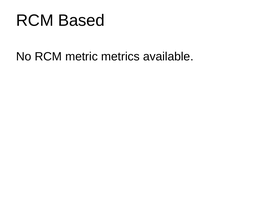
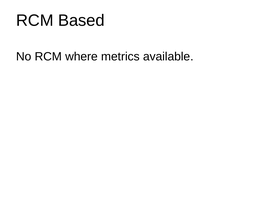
metric: metric -> where
